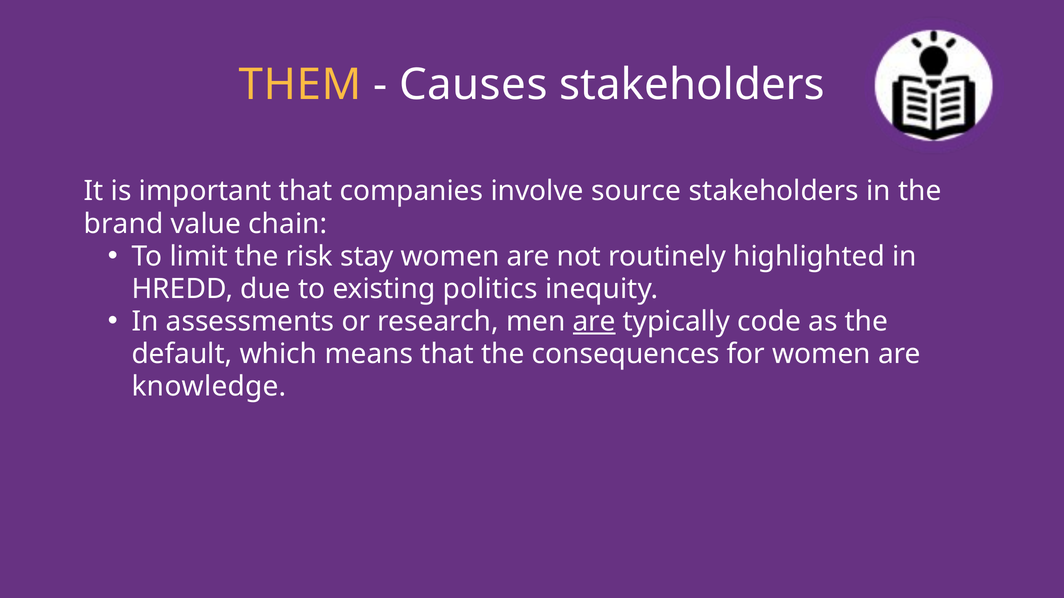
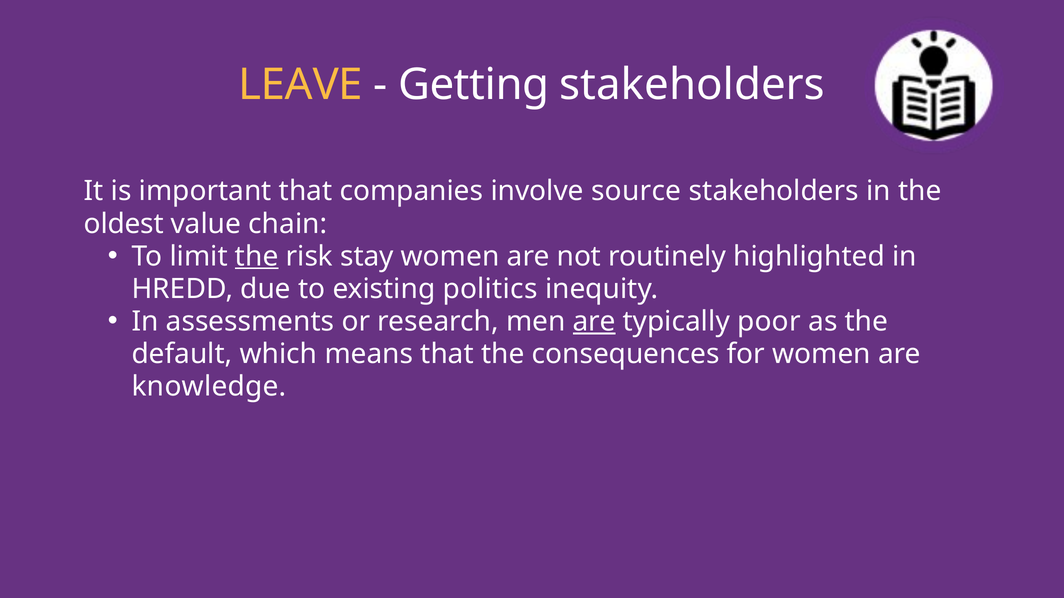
THEM: THEM -> LEAVE
Causes: Causes -> Getting
brand: brand -> oldest
the at (257, 257) underline: none -> present
code: code -> poor
